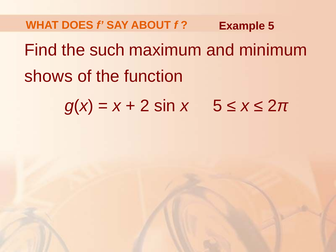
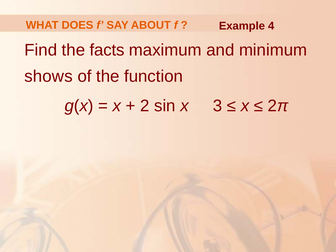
Example 5: 5 -> 4
such: such -> facts
x 5: 5 -> 3
